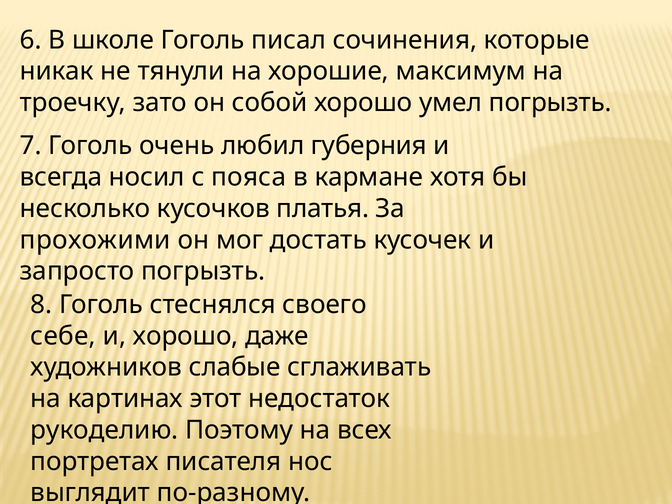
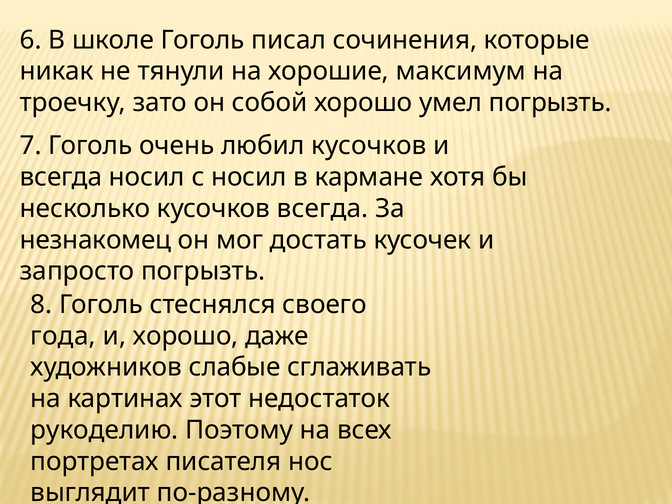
любил губерния: губерния -> кусочков
с пояса: пояса -> носил
кусочков платья: платья -> всегда
прохожими: прохожими -> незнакомец
себе: себе -> года
